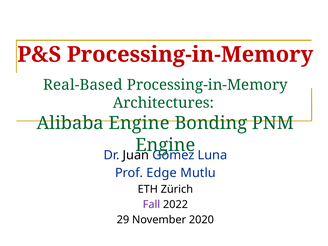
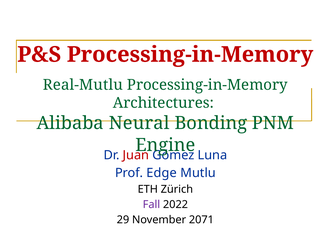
Real-Based: Real-Based -> Real-Mutlu
Alibaba Engine: Engine -> Neural
Juan colour: black -> red
2020: 2020 -> 2071
